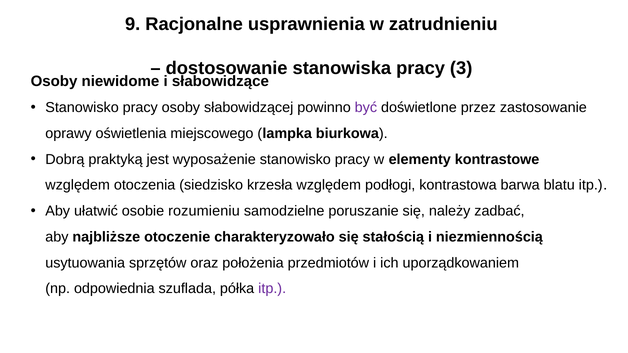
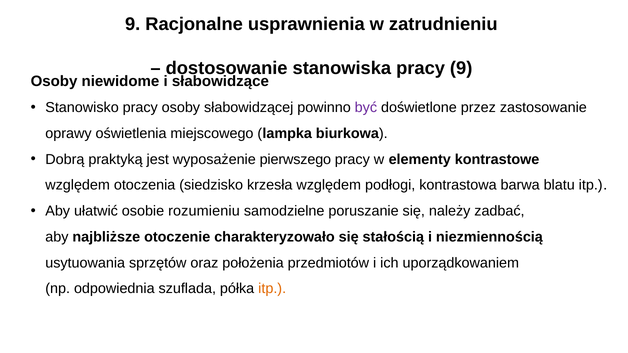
pracy 3: 3 -> 9
wyposażenie stanowisko: stanowisko -> pierwszego
itp at (272, 289) colour: purple -> orange
